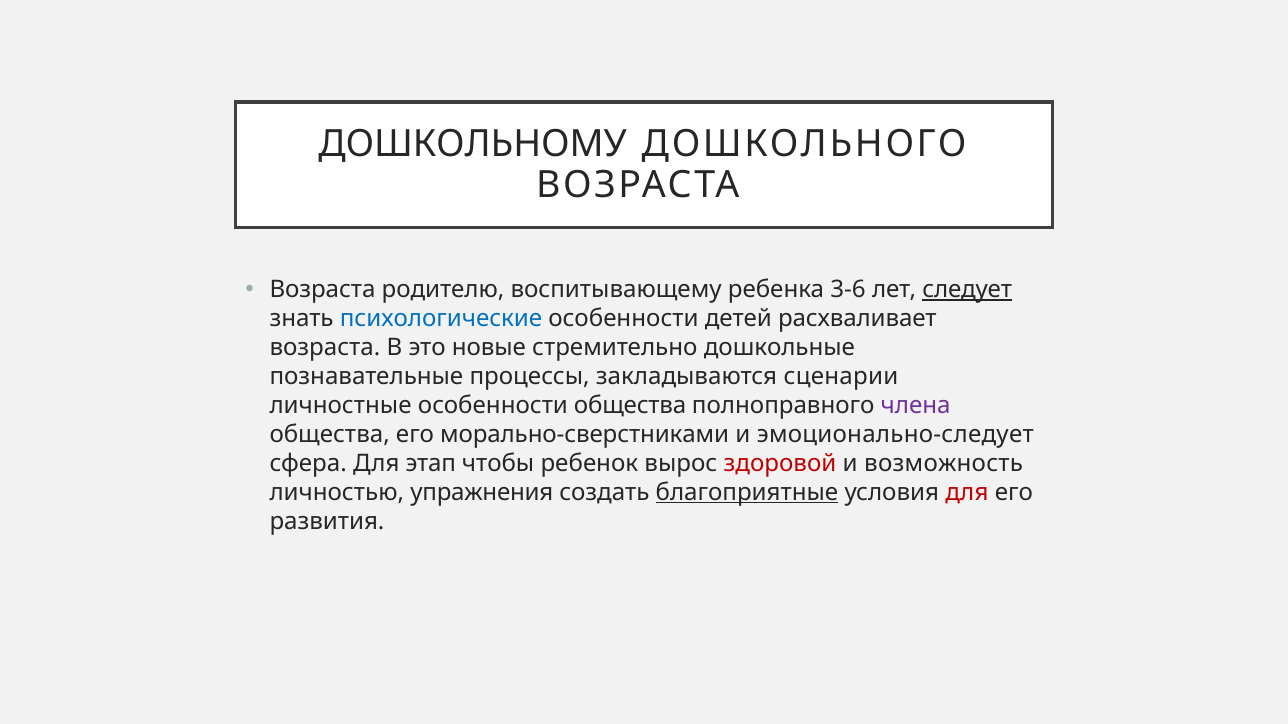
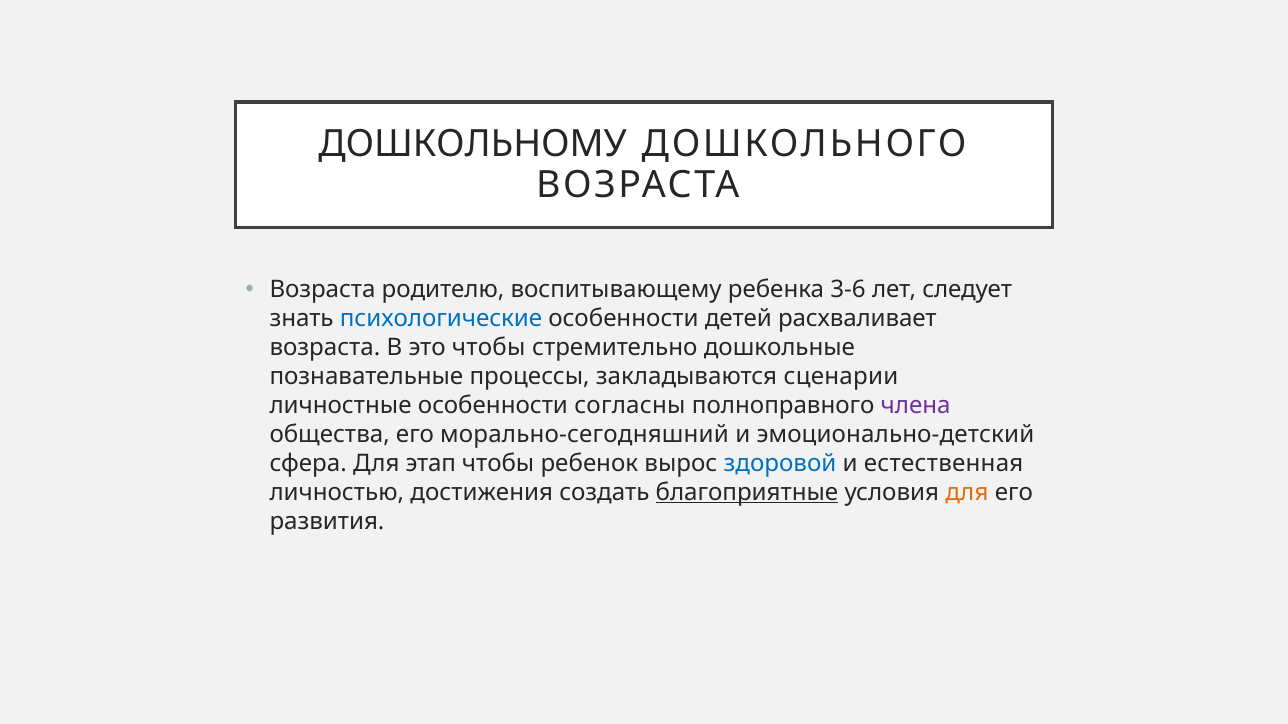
следует underline: present -> none
это новые: новые -> чтобы
особенности общества: общества -> согласны
морально-сверстниками: морально-сверстниками -> морально-сегодняшний
эмоционально-следует: эмоционально-следует -> эмоционально-детский
здоровой colour: red -> blue
возможность: возможность -> естественная
упражнения: упражнения -> достижения
для at (967, 493) colour: red -> orange
